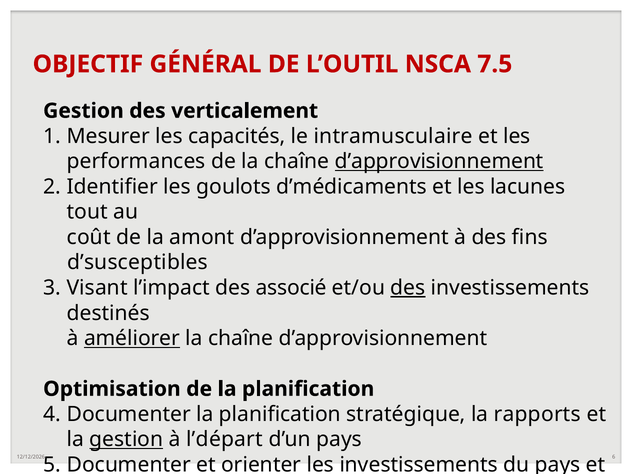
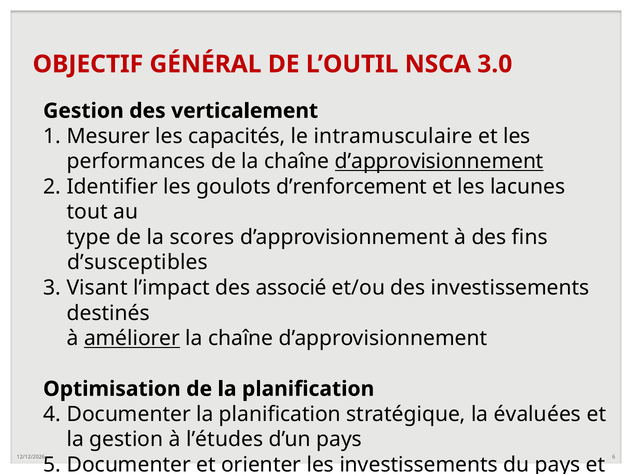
7.5: 7.5 -> 3.0
d’médicaments: d’médicaments -> d’renforcement
coût: coût -> type
amont: amont -> scores
des at (408, 288) underline: present -> none
rapports: rapports -> évaluées
gestion at (126, 439) underline: present -> none
l’départ: l’départ -> l’études
